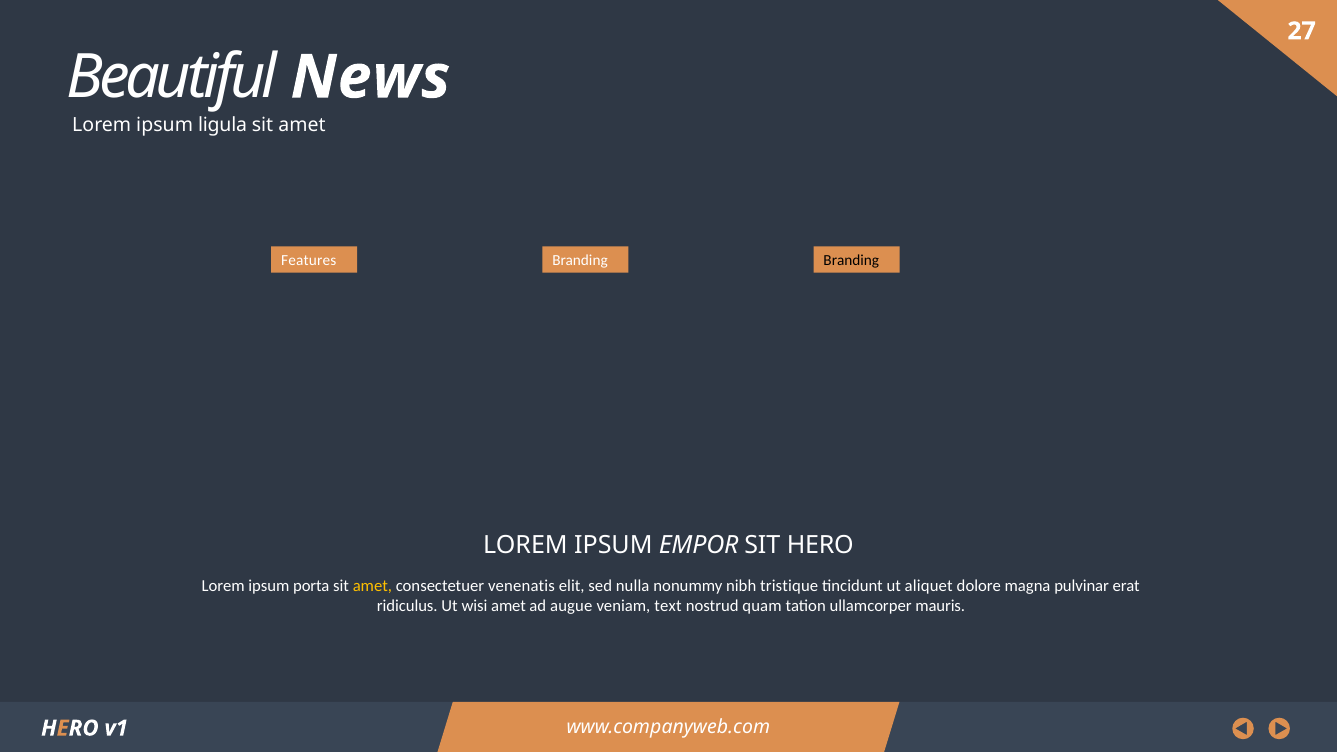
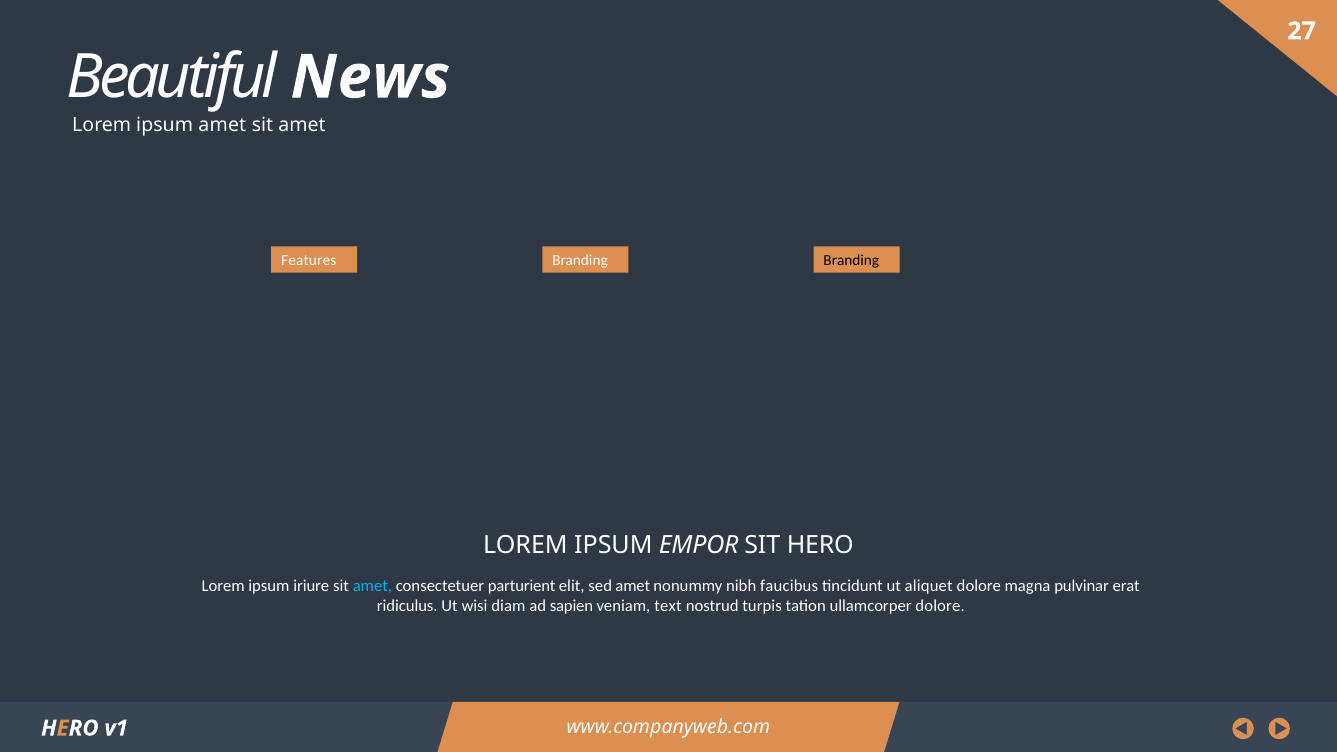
ipsum ligula: ligula -> amet
porta: porta -> iriure
amet at (372, 586) colour: yellow -> light blue
venenatis: venenatis -> parturient
sed nulla: nulla -> amet
tristique: tristique -> faucibus
wisi amet: amet -> diam
augue: augue -> sapien
quam: quam -> turpis
ullamcorper mauris: mauris -> dolore
